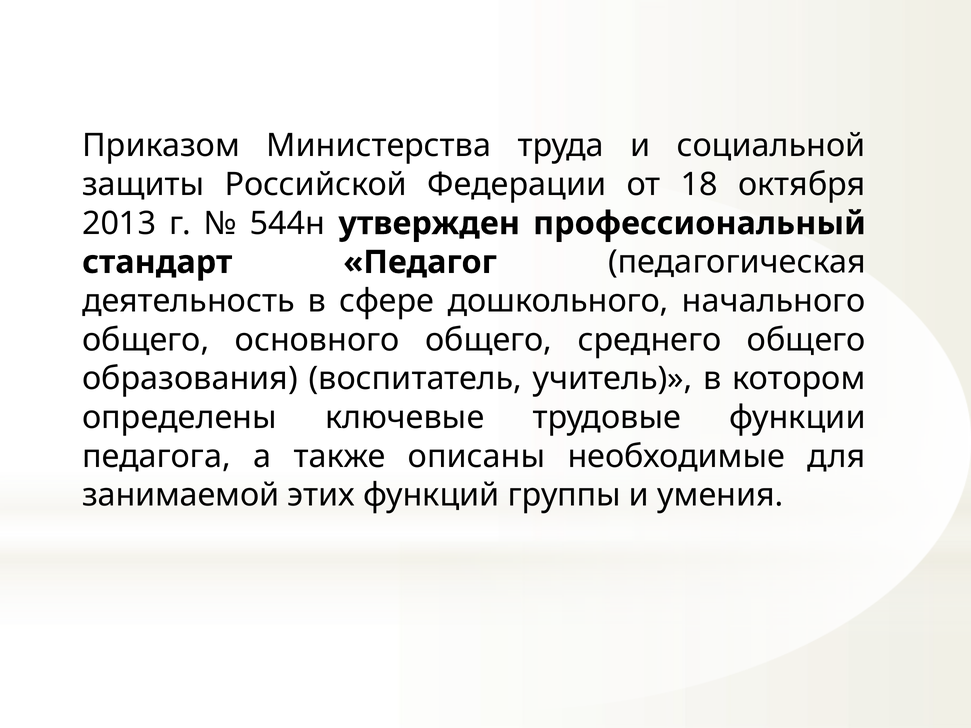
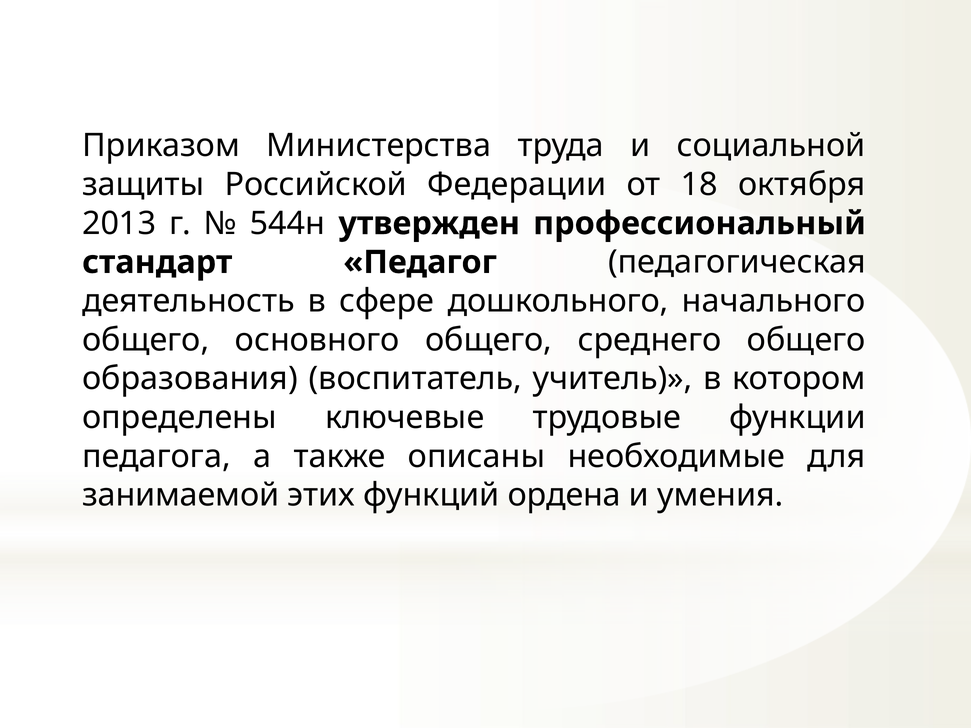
группы: группы -> ордена
